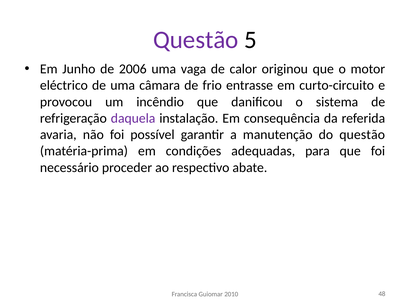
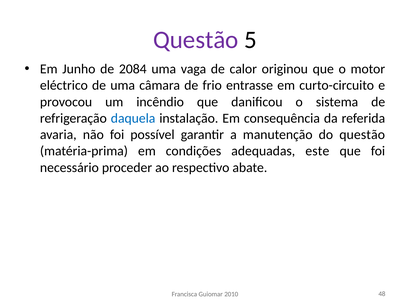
2006: 2006 -> 2084
daquela colour: purple -> blue
para: para -> este
